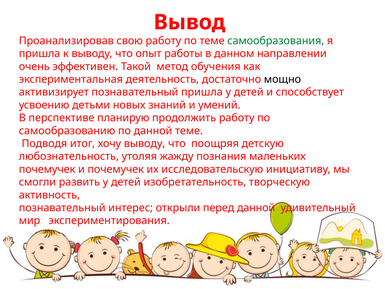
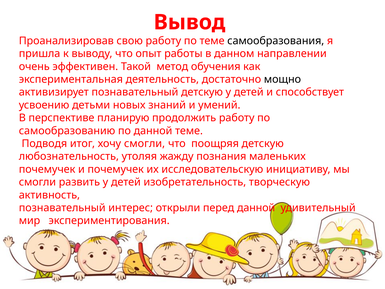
самообразования colour: green -> black
познавательный пришла: пришла -> детскую
хочу выводу: выводу -> смогли
